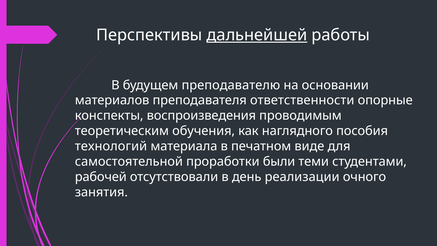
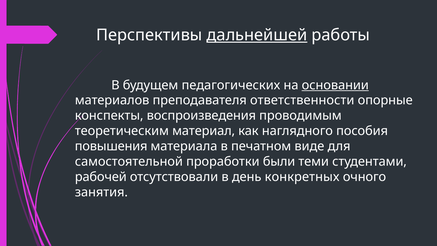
преподавателю: преподавателю -> педагогических
основании underline: none -> present
обучения: обучения -> материал
технологий: технологий -> повышения
реализации: реализации -> конкретных
